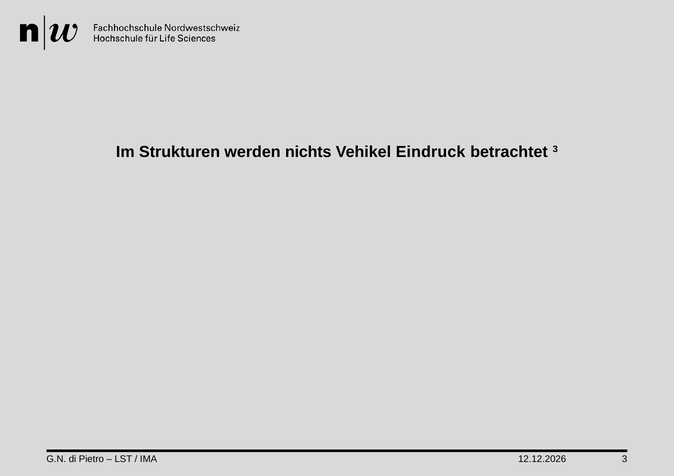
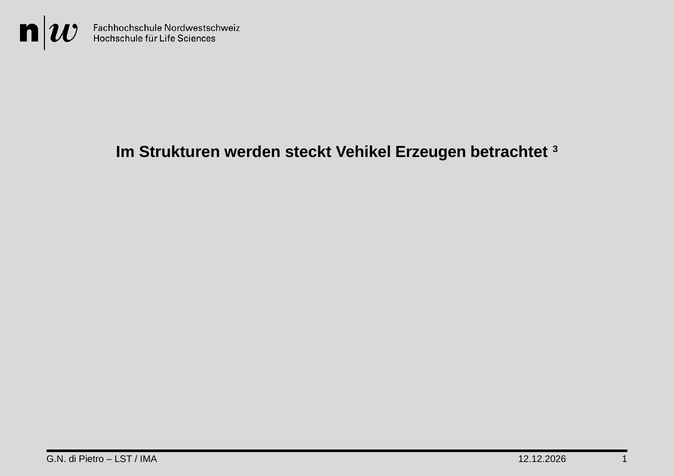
nichts: nichts -> steckt
Eindruck: Eindruck -> Erzeugen
IMA 3: 3 -> 1
